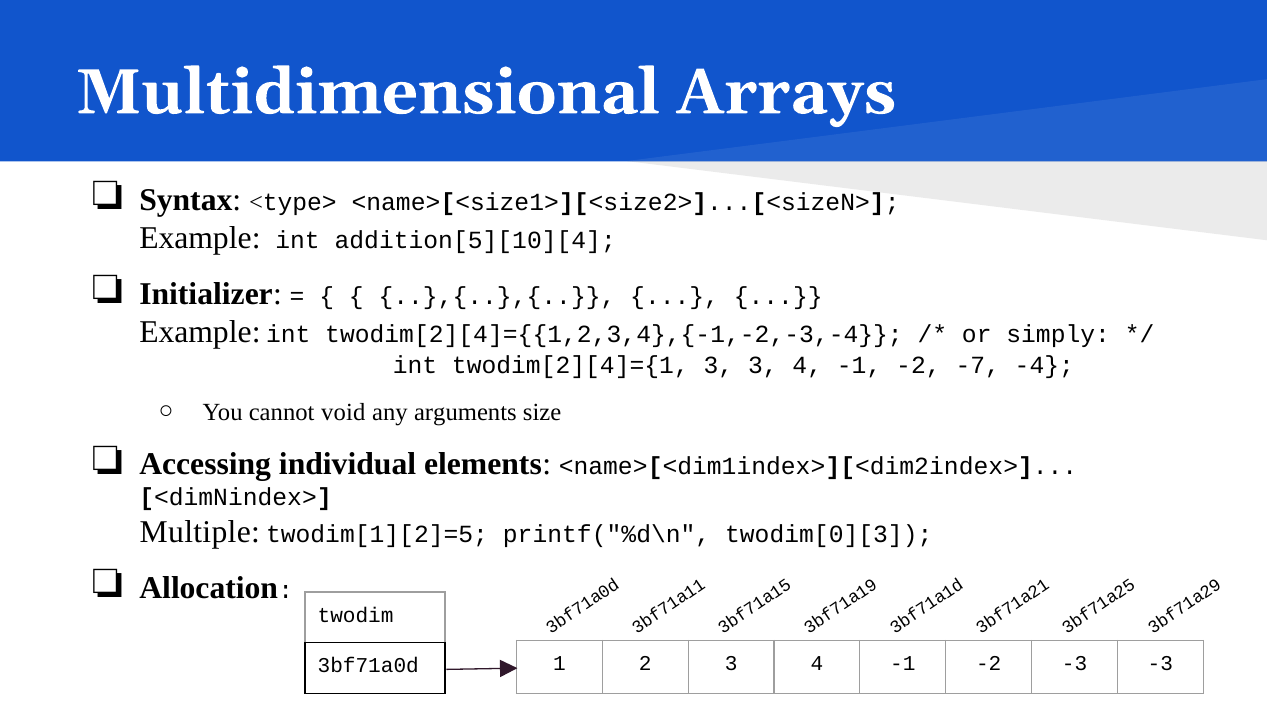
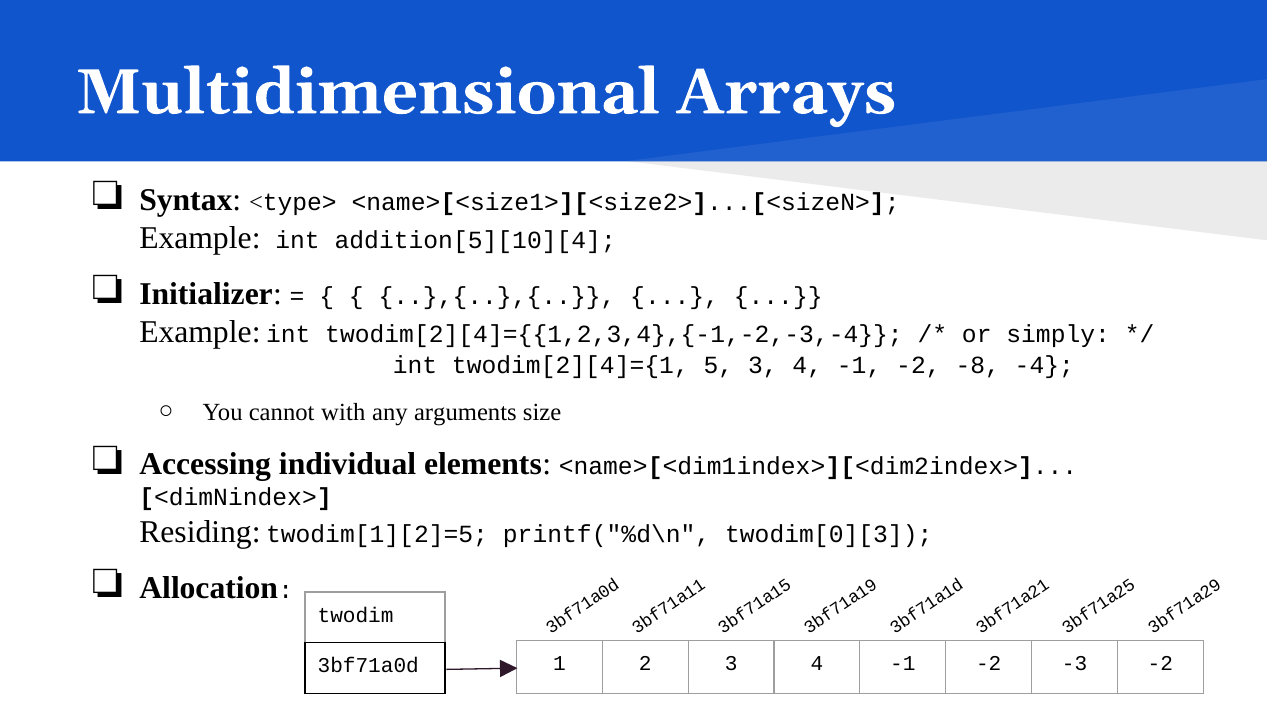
twodim[2][4]={1 3: 3 -> 5
-7: -7 -> -8
void: void -> with
Multiple: Multiple -> Residing
-3 -3: -3 -> -2
